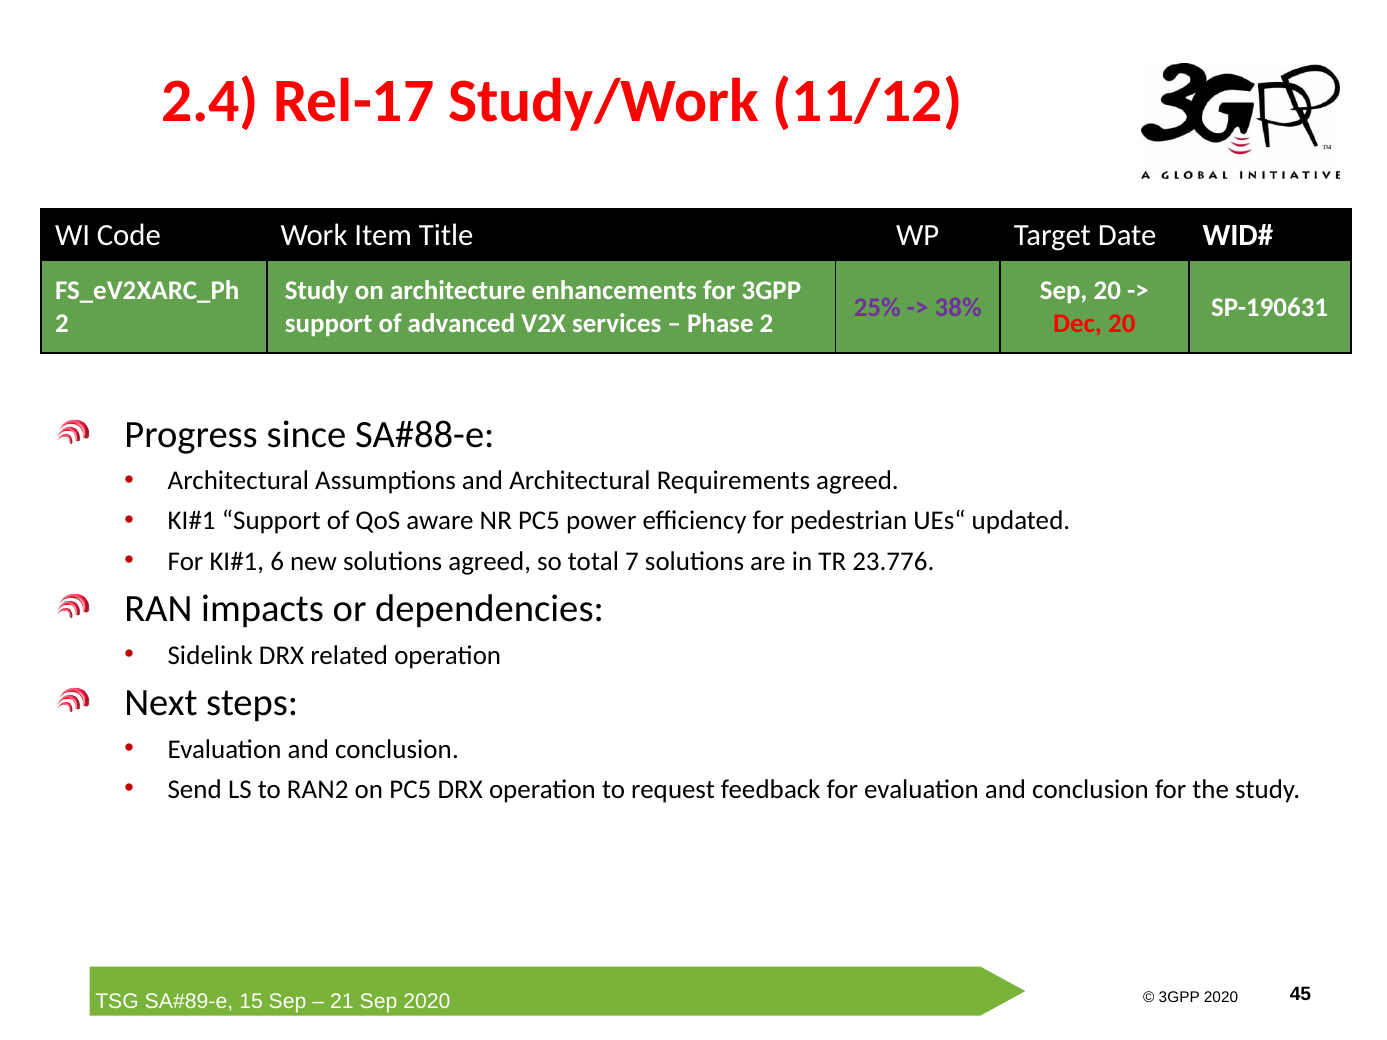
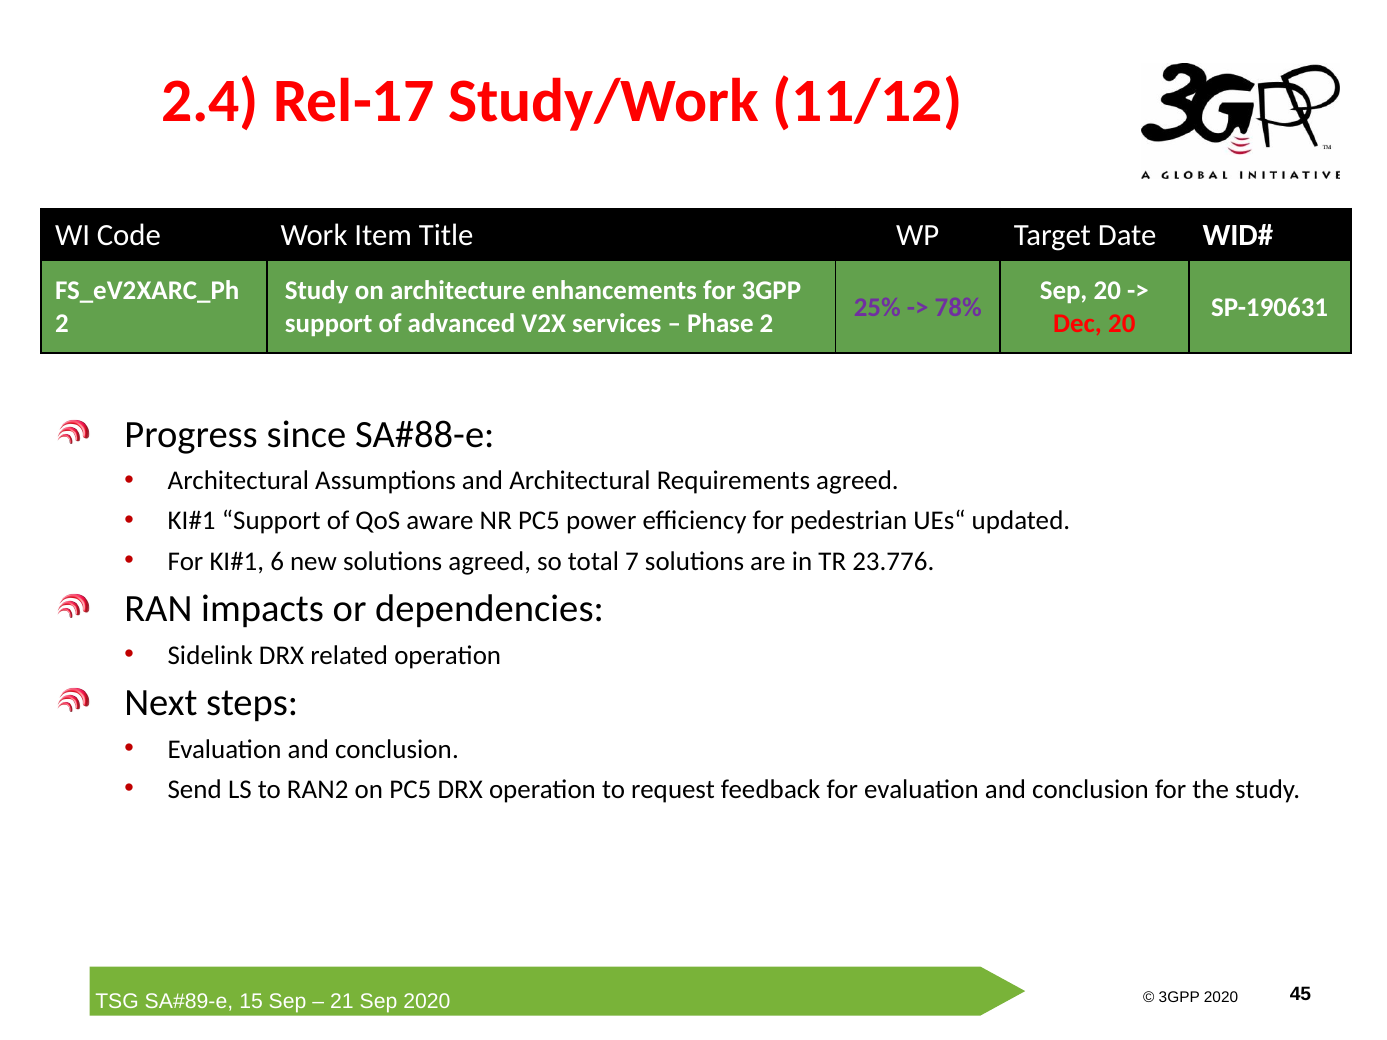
38%: 38% -> 78%
